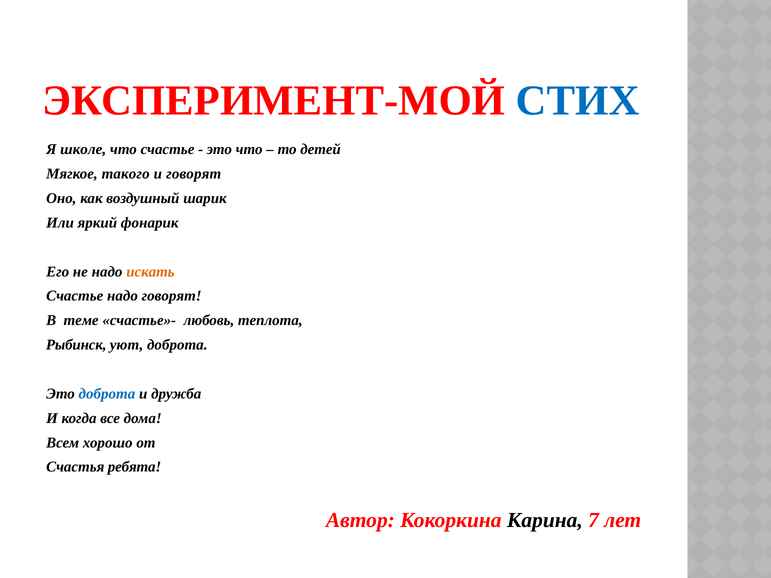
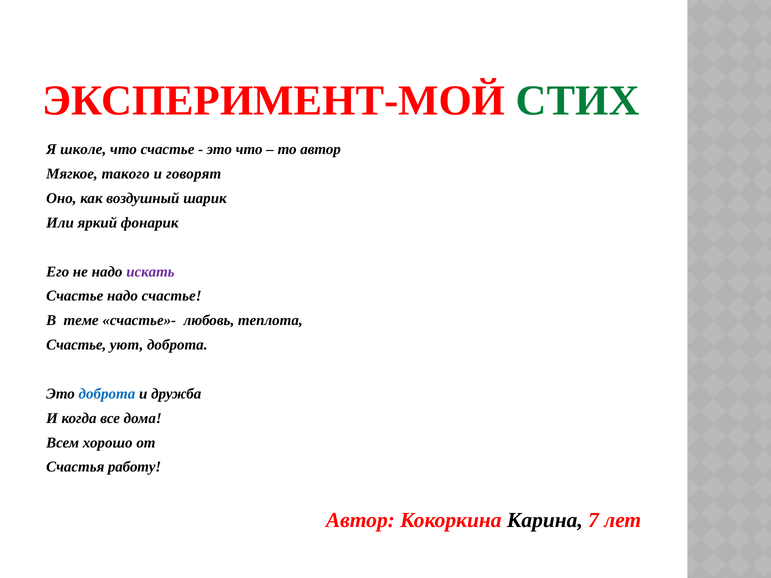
СТИХ colour: blue -> green
то детей: детей -> автор
искать colour: orange -> purple
надо говорят: говорят -> счастье
Рыбинск at (76, 345): Рыбинск -> Счастье
ребята: ребята -> работу
